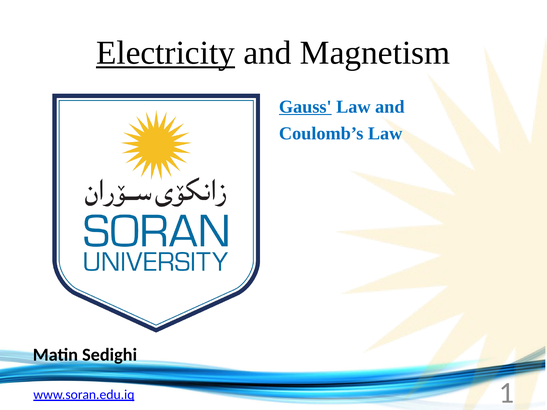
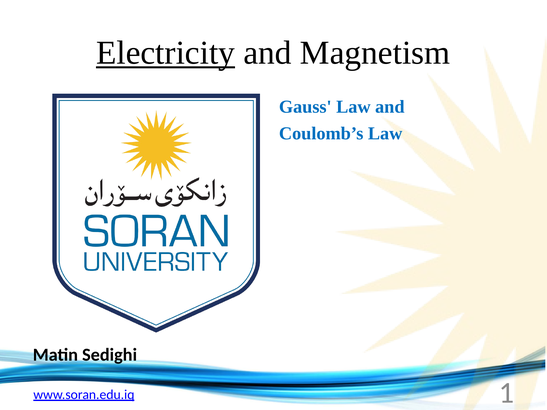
Gauss underline: present -> none
